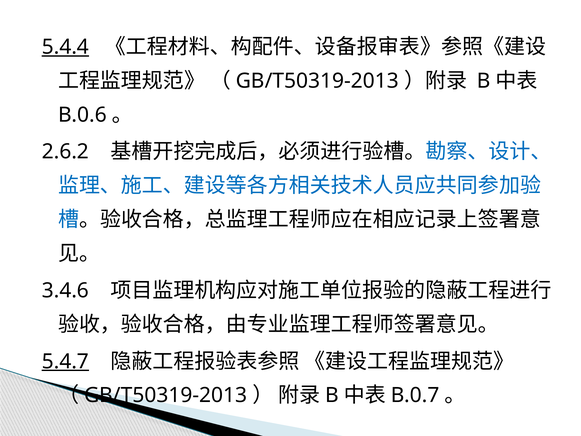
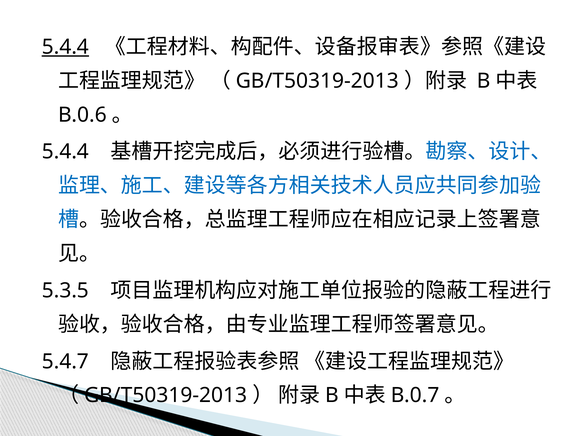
2.6.2 at (65, 152): 2.6.2 -> 5.4.4
3.4.6: 3.4.6 -> 5.3.5
5.4.7 underline: present -> none
